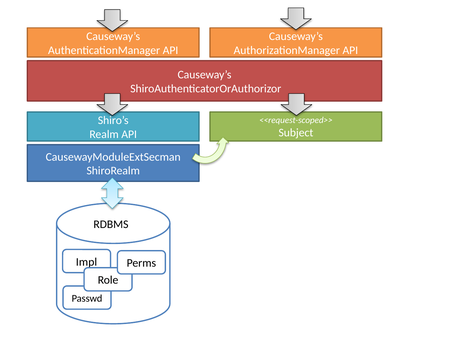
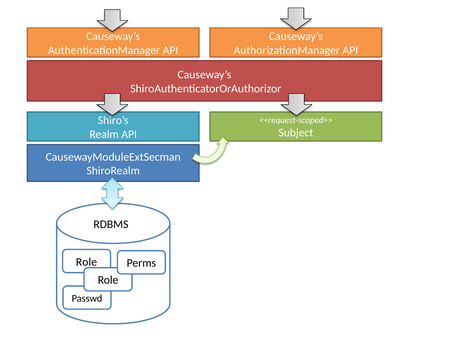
Impl at (86, 262): Impl -> Role
